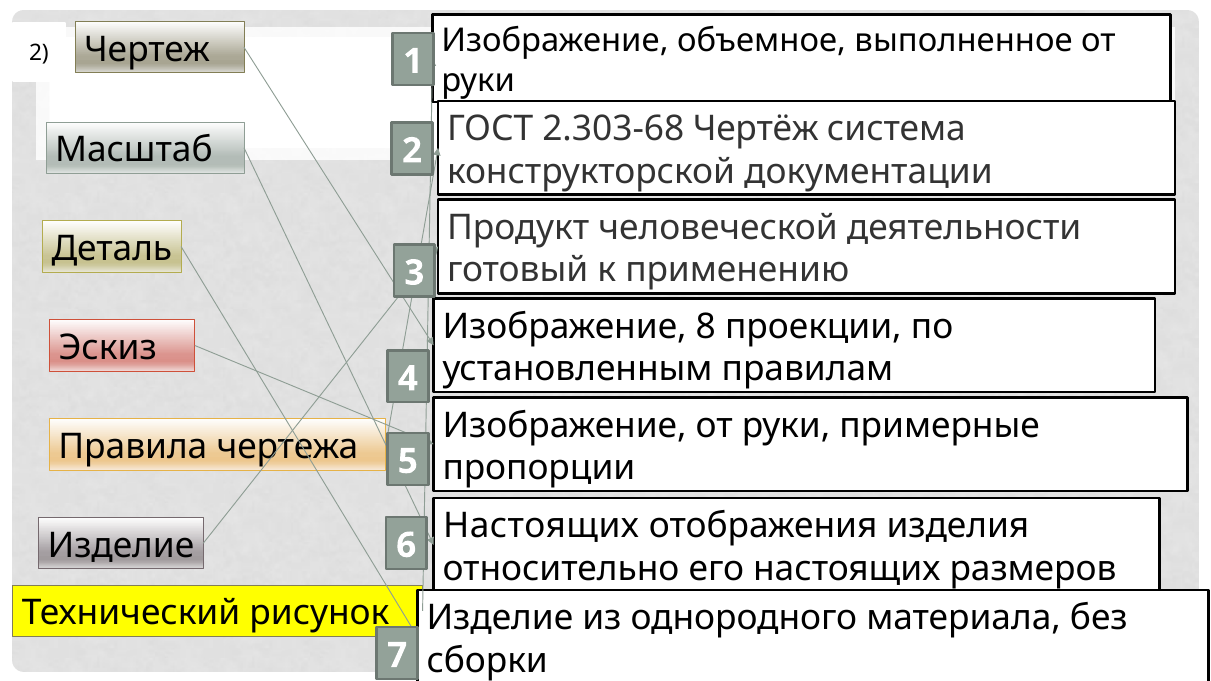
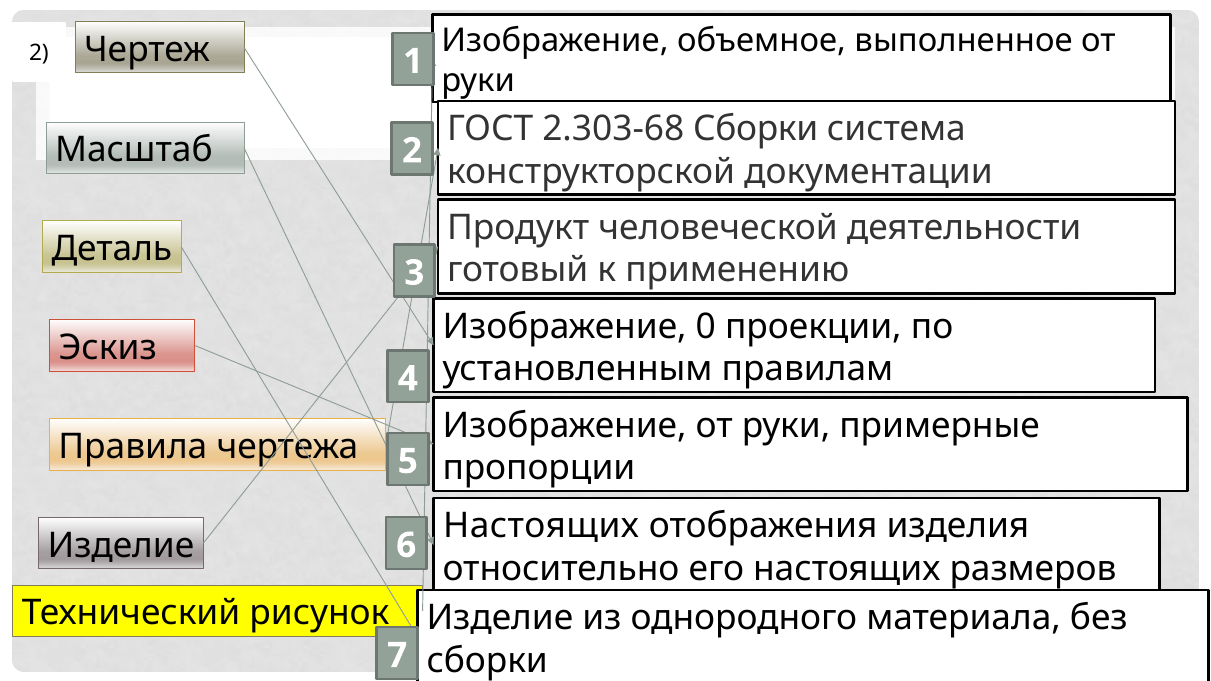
2.303-68 Чертёж: Чертёж -> Сборки
8: 8 -> 0
